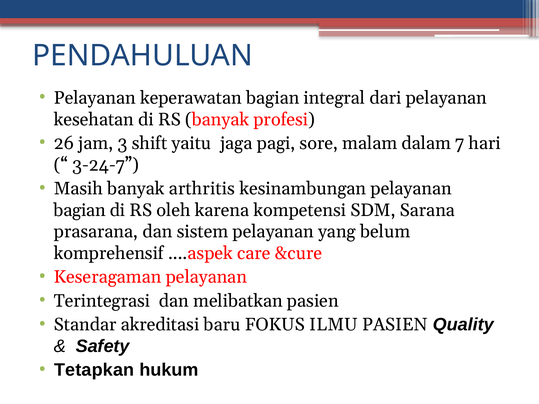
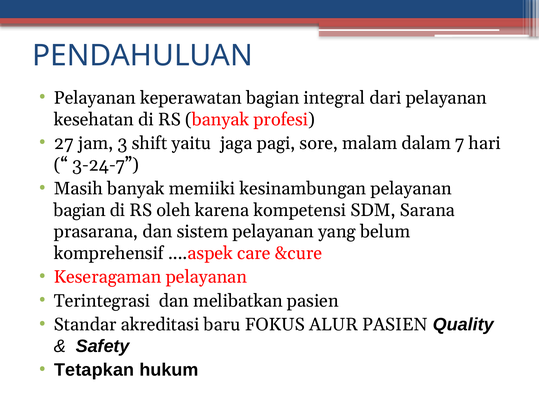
26: 26 -> 27
arthritis: arthritis -> memiiki
ILMU: ILMU -> ALUR
